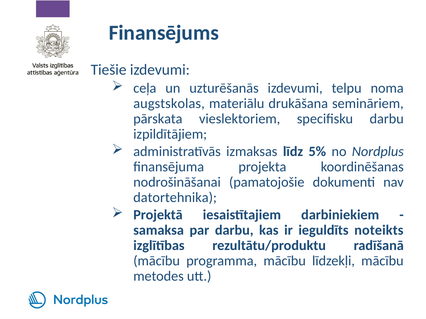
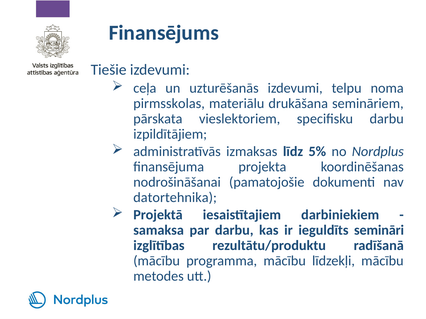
augstskolas: augstskolas -> pirmsskolas
noteikts: noteikts -> semināri
